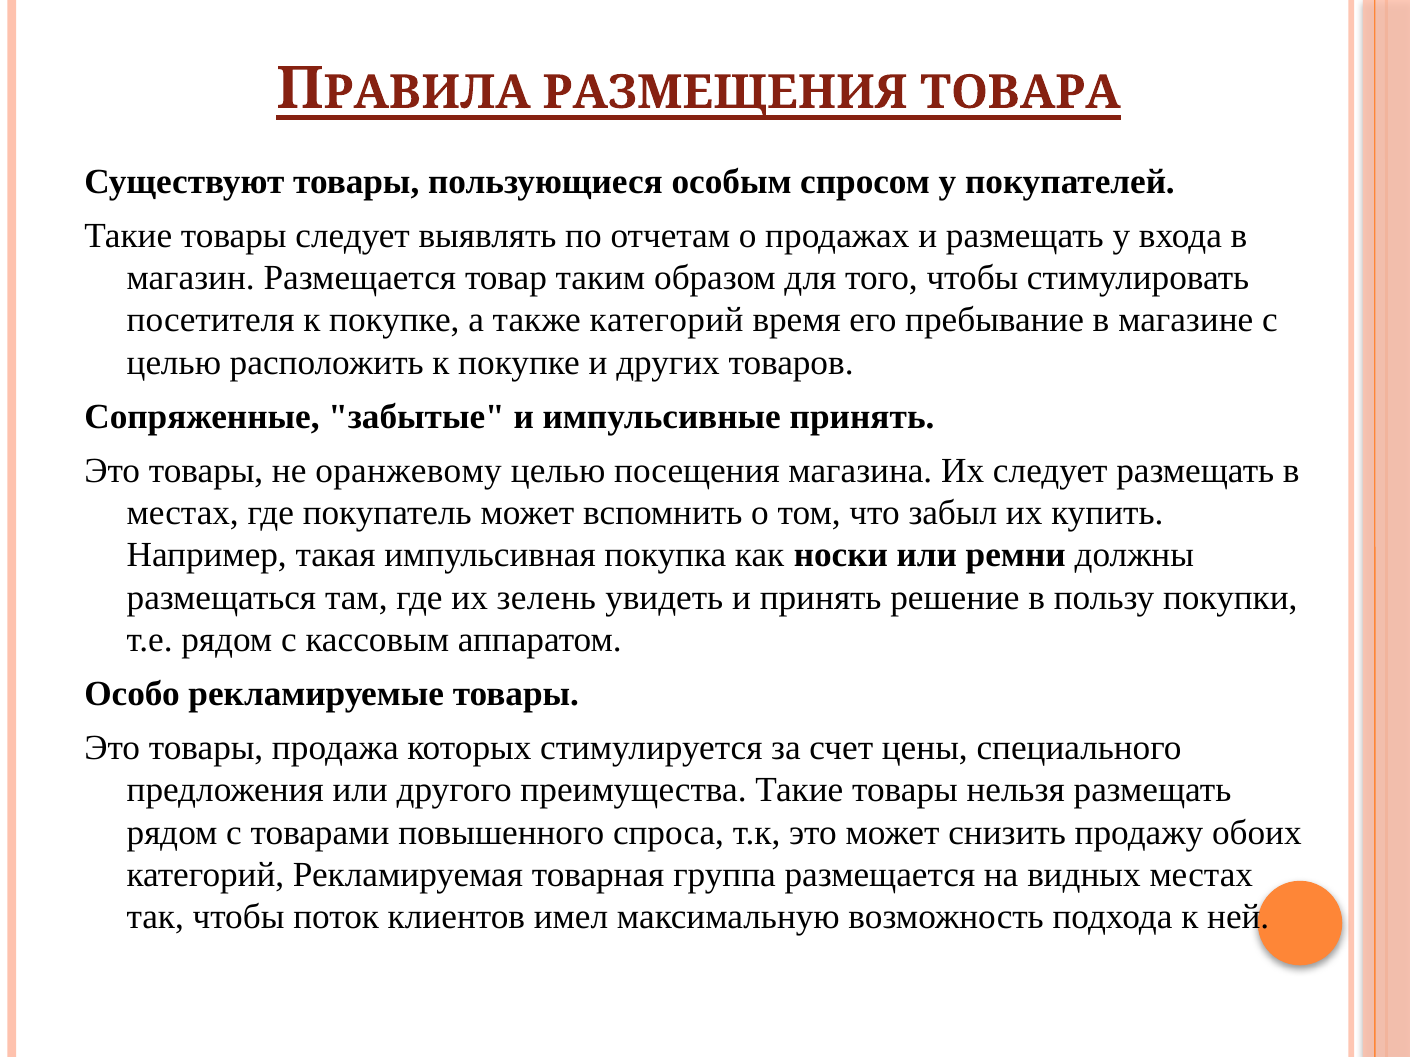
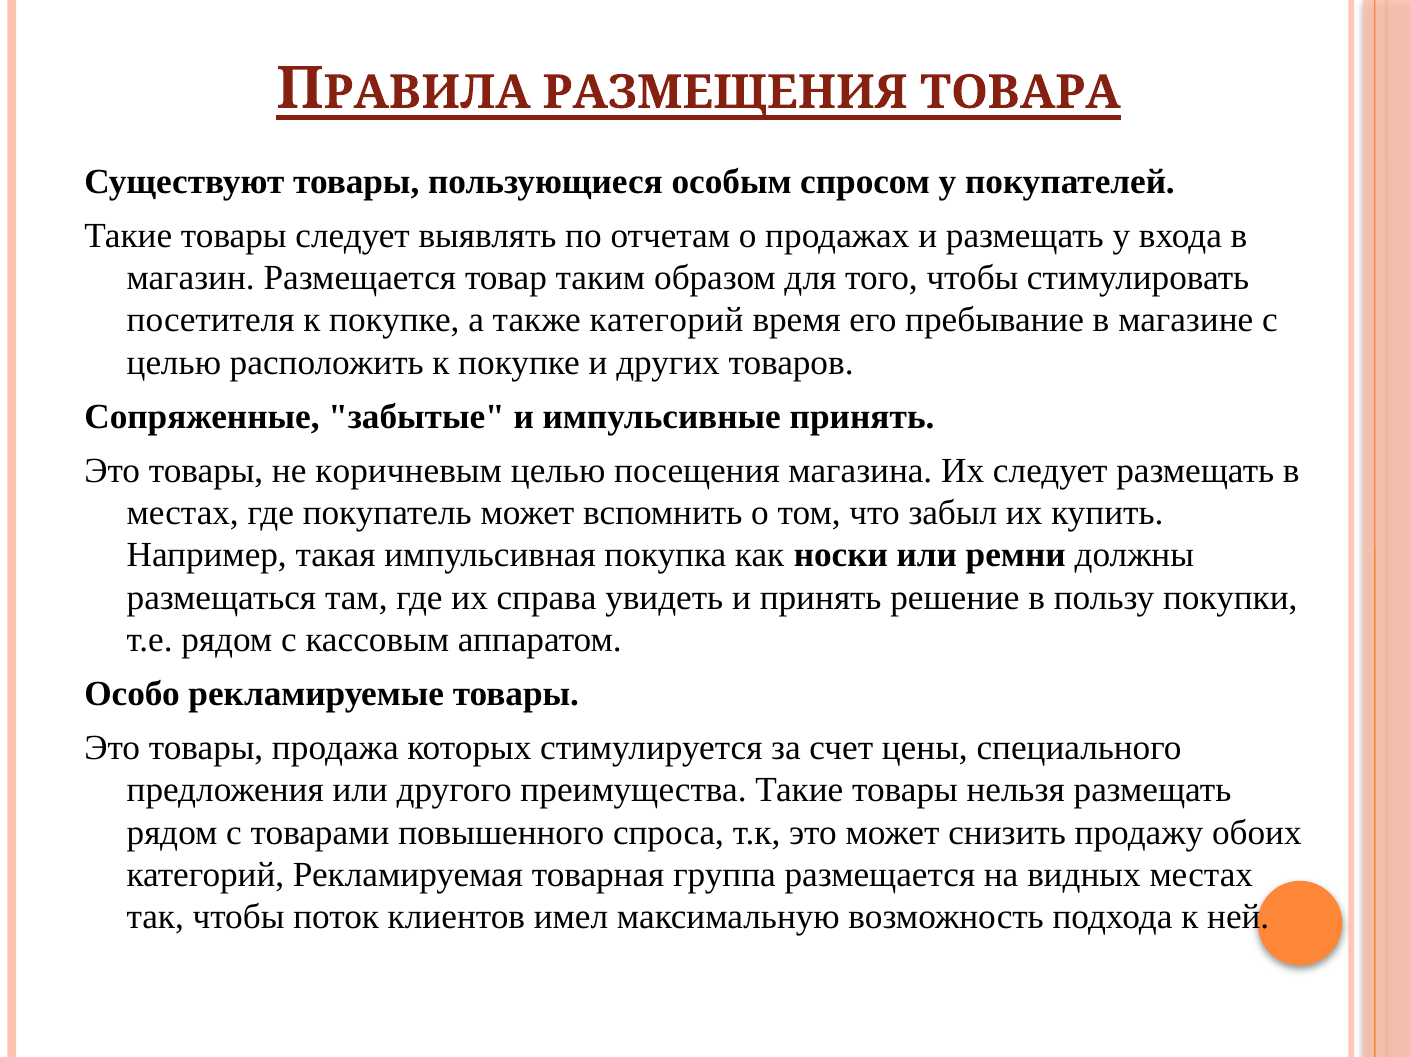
оранжевому: оранжевому -> коричневым
зелень: зелень -> справа
